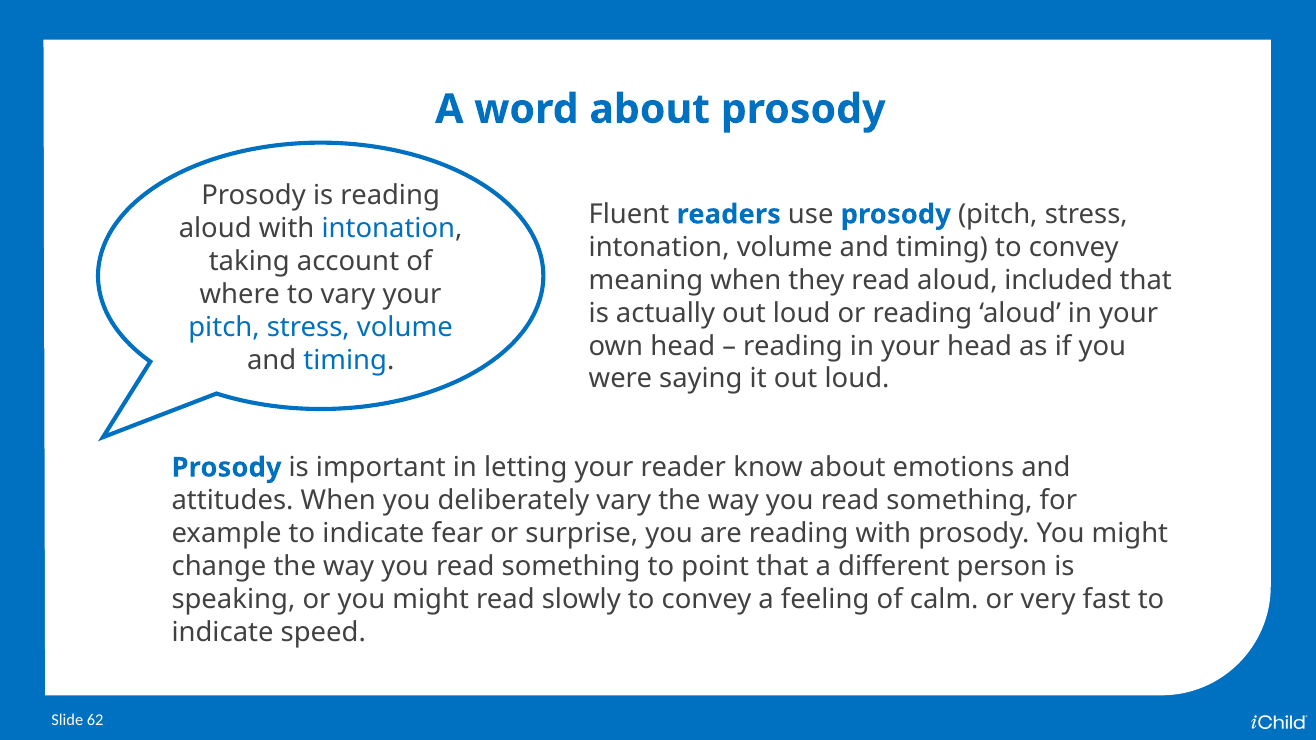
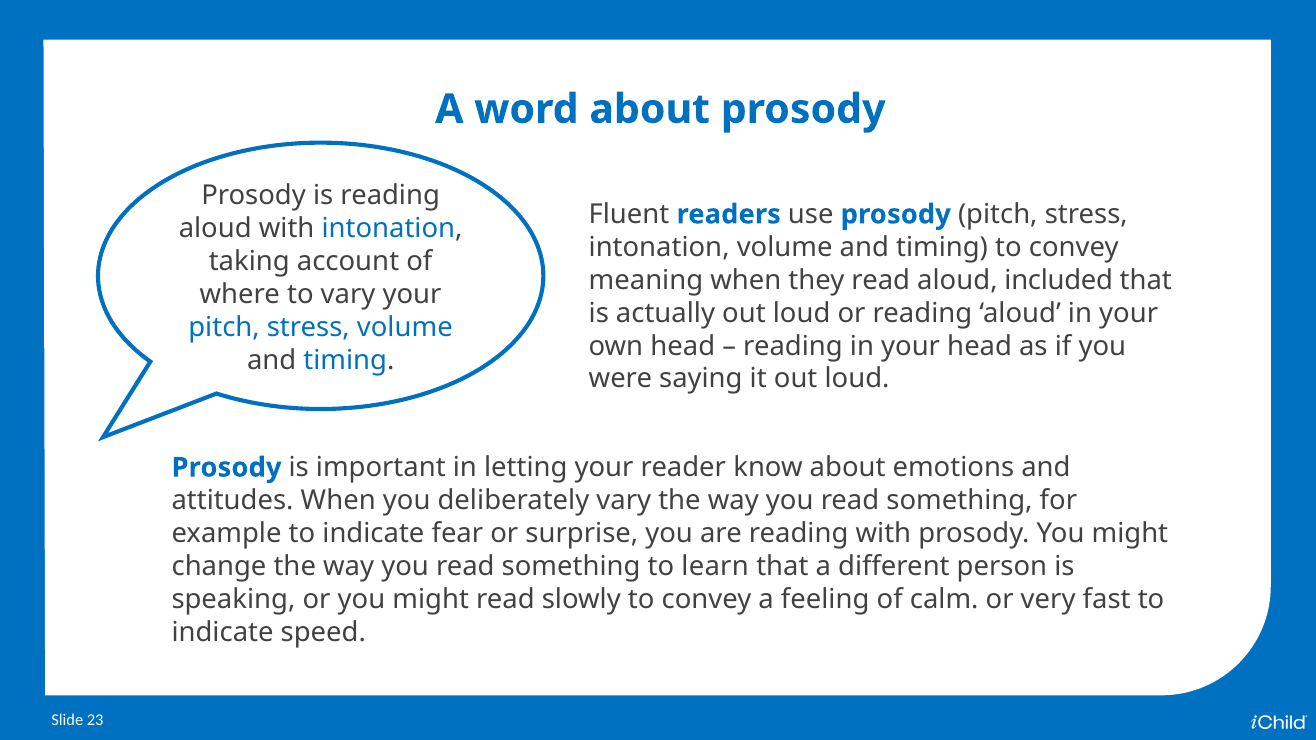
point: point -> learn
62: 62 -> 23
